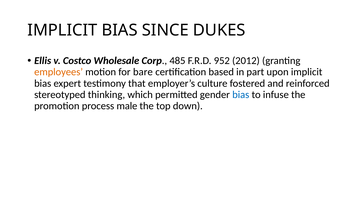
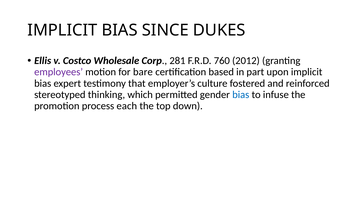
485: 485 -> 281
952: 952 -> 760
employees colour: orange -> purple
male: male -> each
